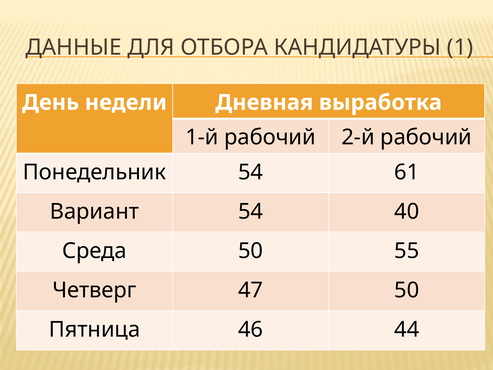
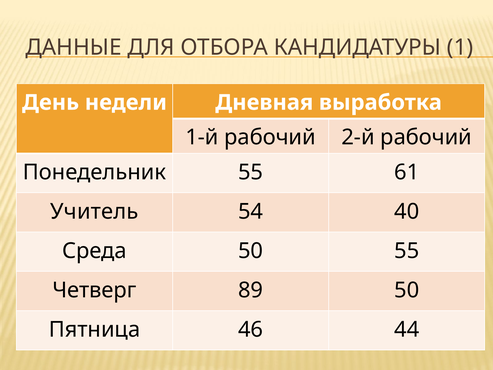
Понедельник 54: 54 -> 55
Вариант: Вариант -> Учитель
47: 47 -> 89
